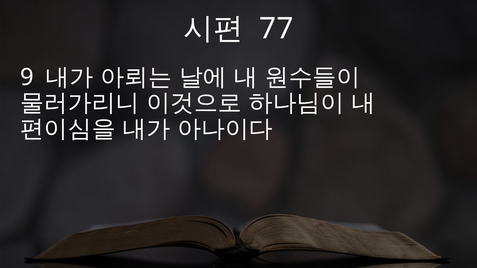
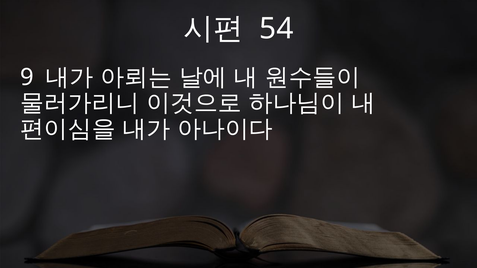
77: 77 -> 54
